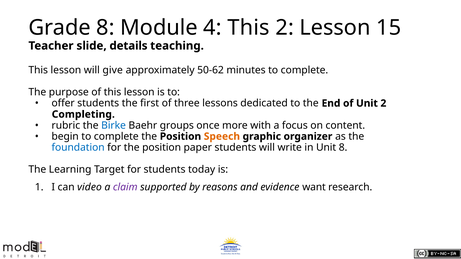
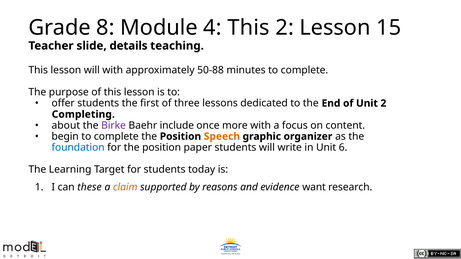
will give: give -> with
50-62: 50-62 -> 50-88
rubric: rubric -> about
Birke colour: blue -> purple
groups: groups -> include
Unit 8: 8 -> 6
video: video -> these
claim colour: purple -> orange
